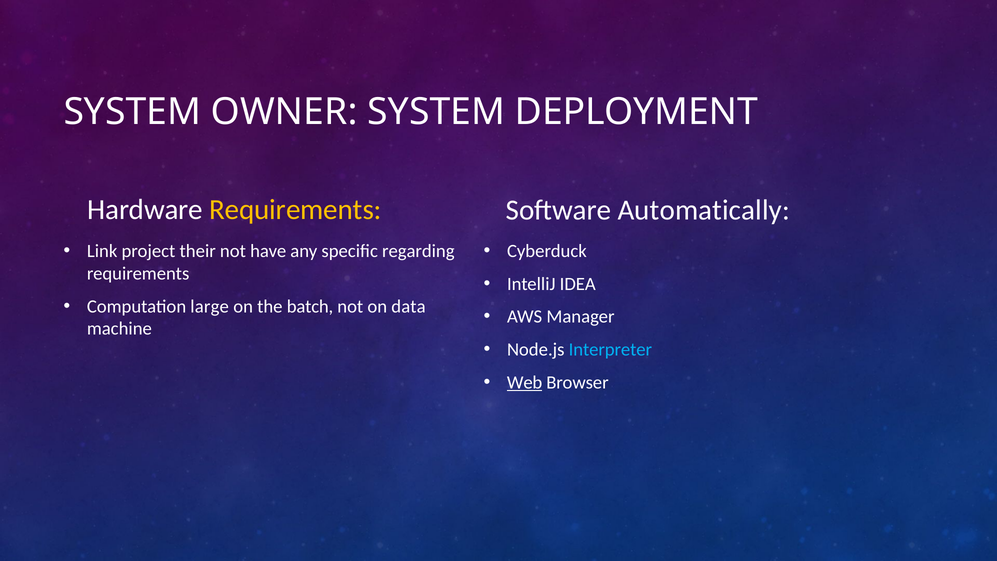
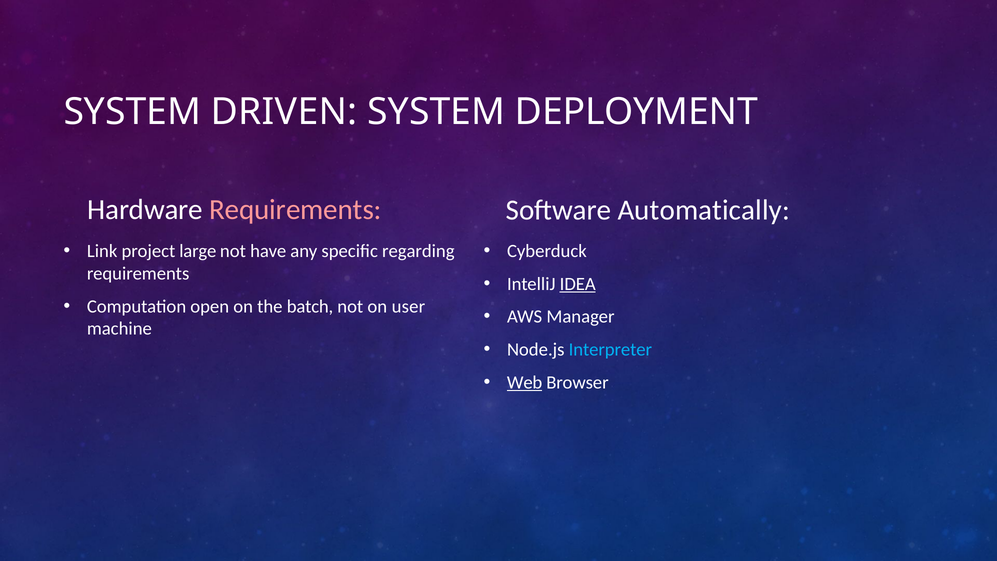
OWNER: OWNER -> DRIVEN
Requirements at (295, 209) colour: yellow -> pink
their: their -> large
IDEA underline: none -> present
large: large -> open
data: data -> user
